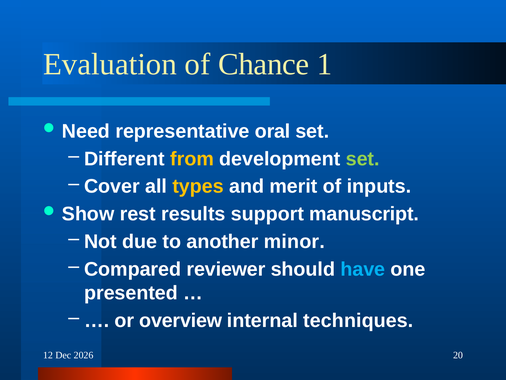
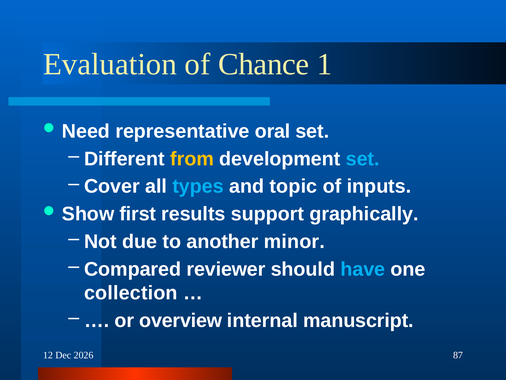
set at (363, 159) colour: light green -> light blue
types colour: yellow -> light blue
merit: merit -> topic
rest: rest -> first
manuscript: manuscript -> graphically
presented: presented -> collection
techniques: techniques -> manuscript
20: 20 -> 87
